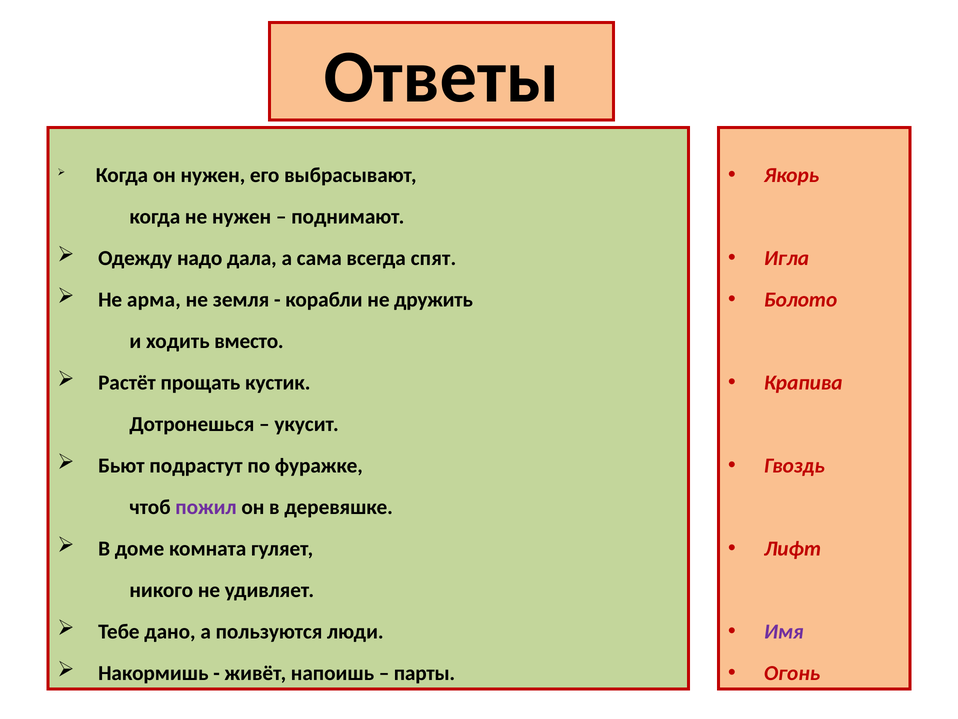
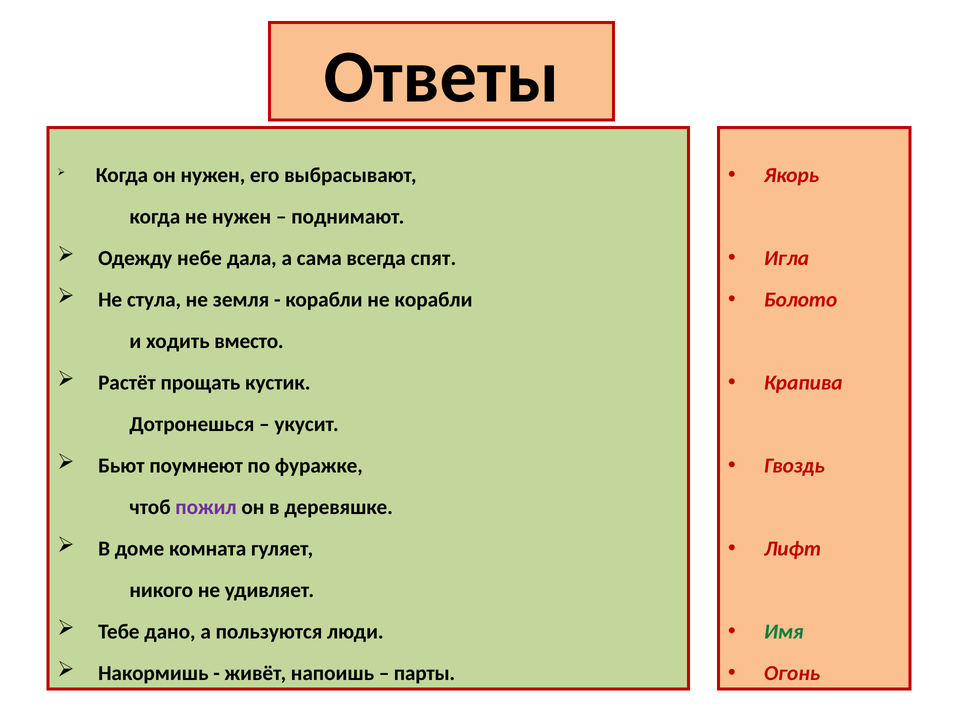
надо: надо -> небе
арма: арма -> стула
не дружить: дружить -> корабли
подрастут: подрастут -> поумнеют
Имя colour: purple -> green
